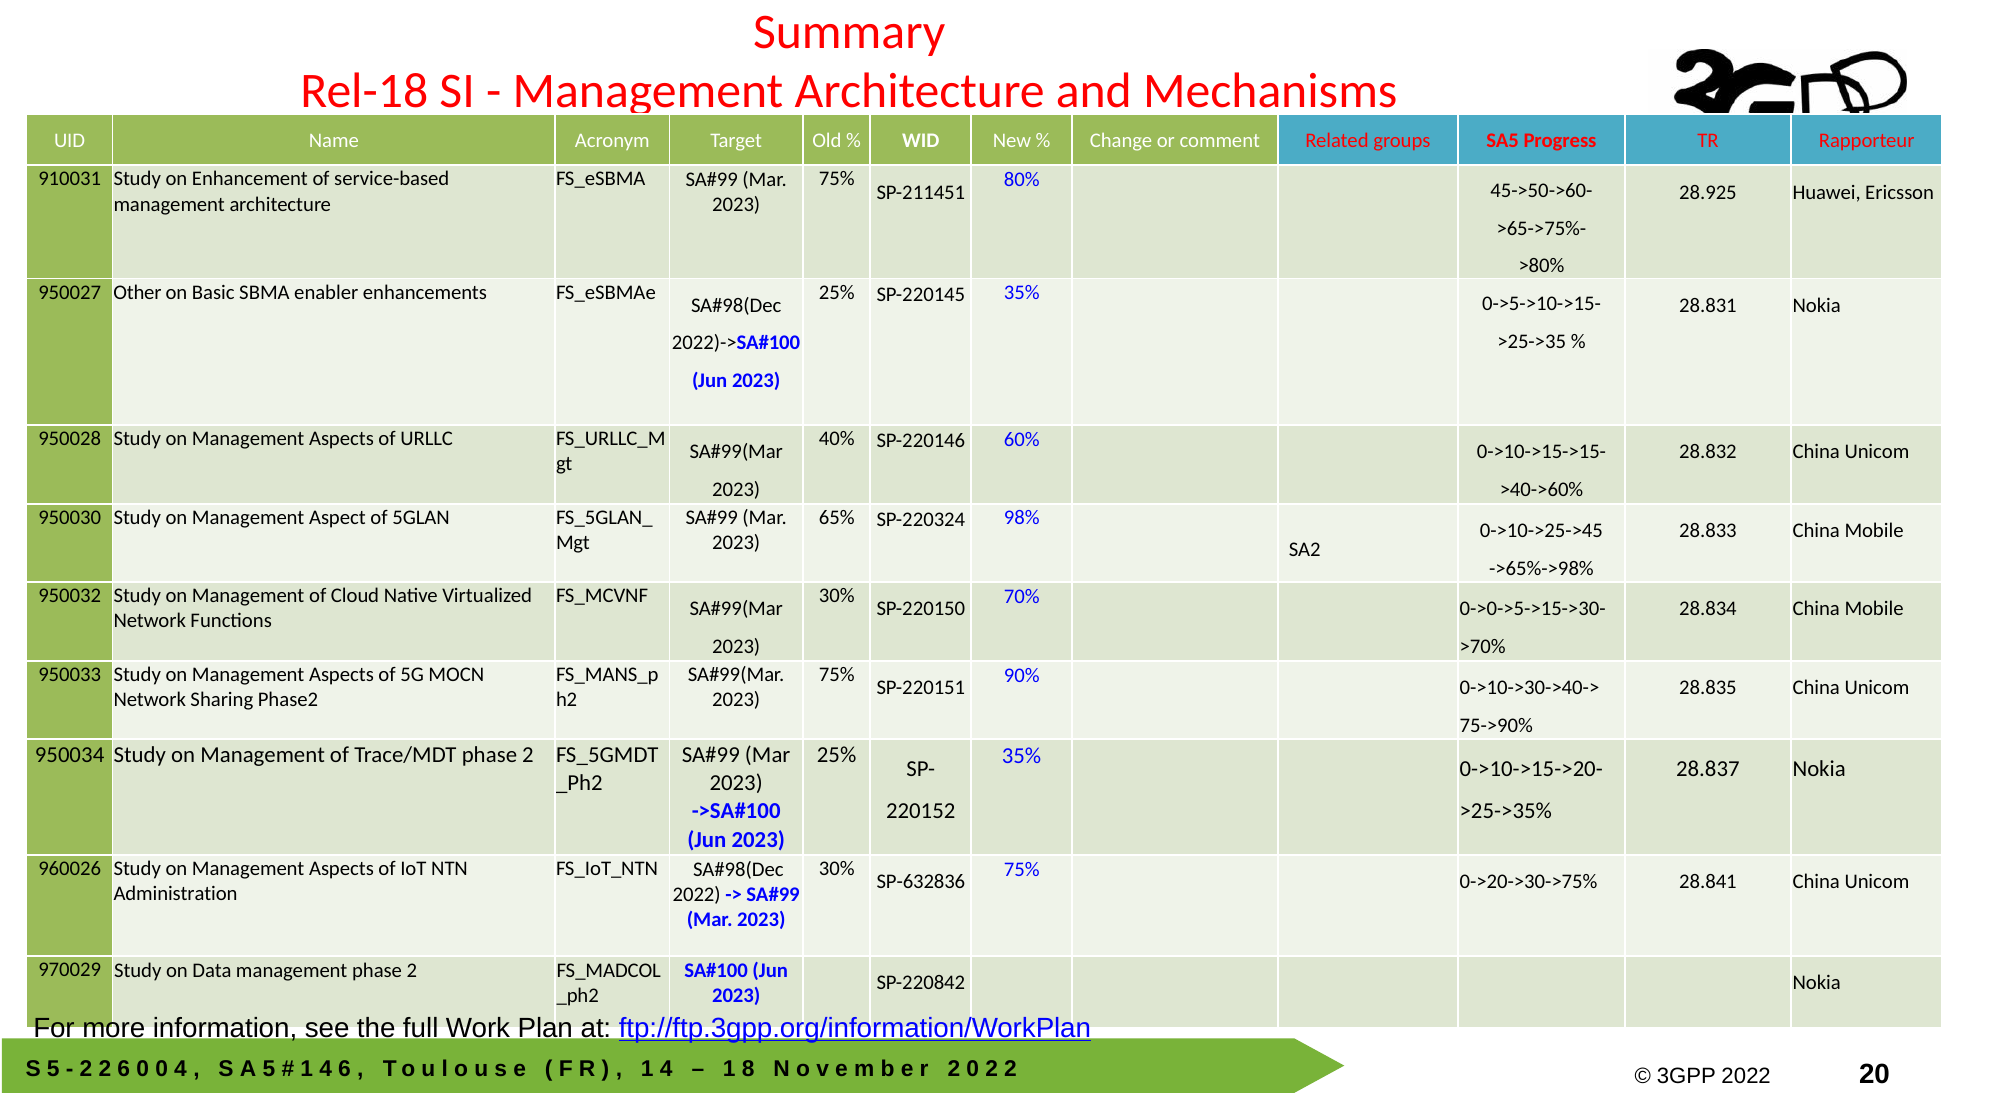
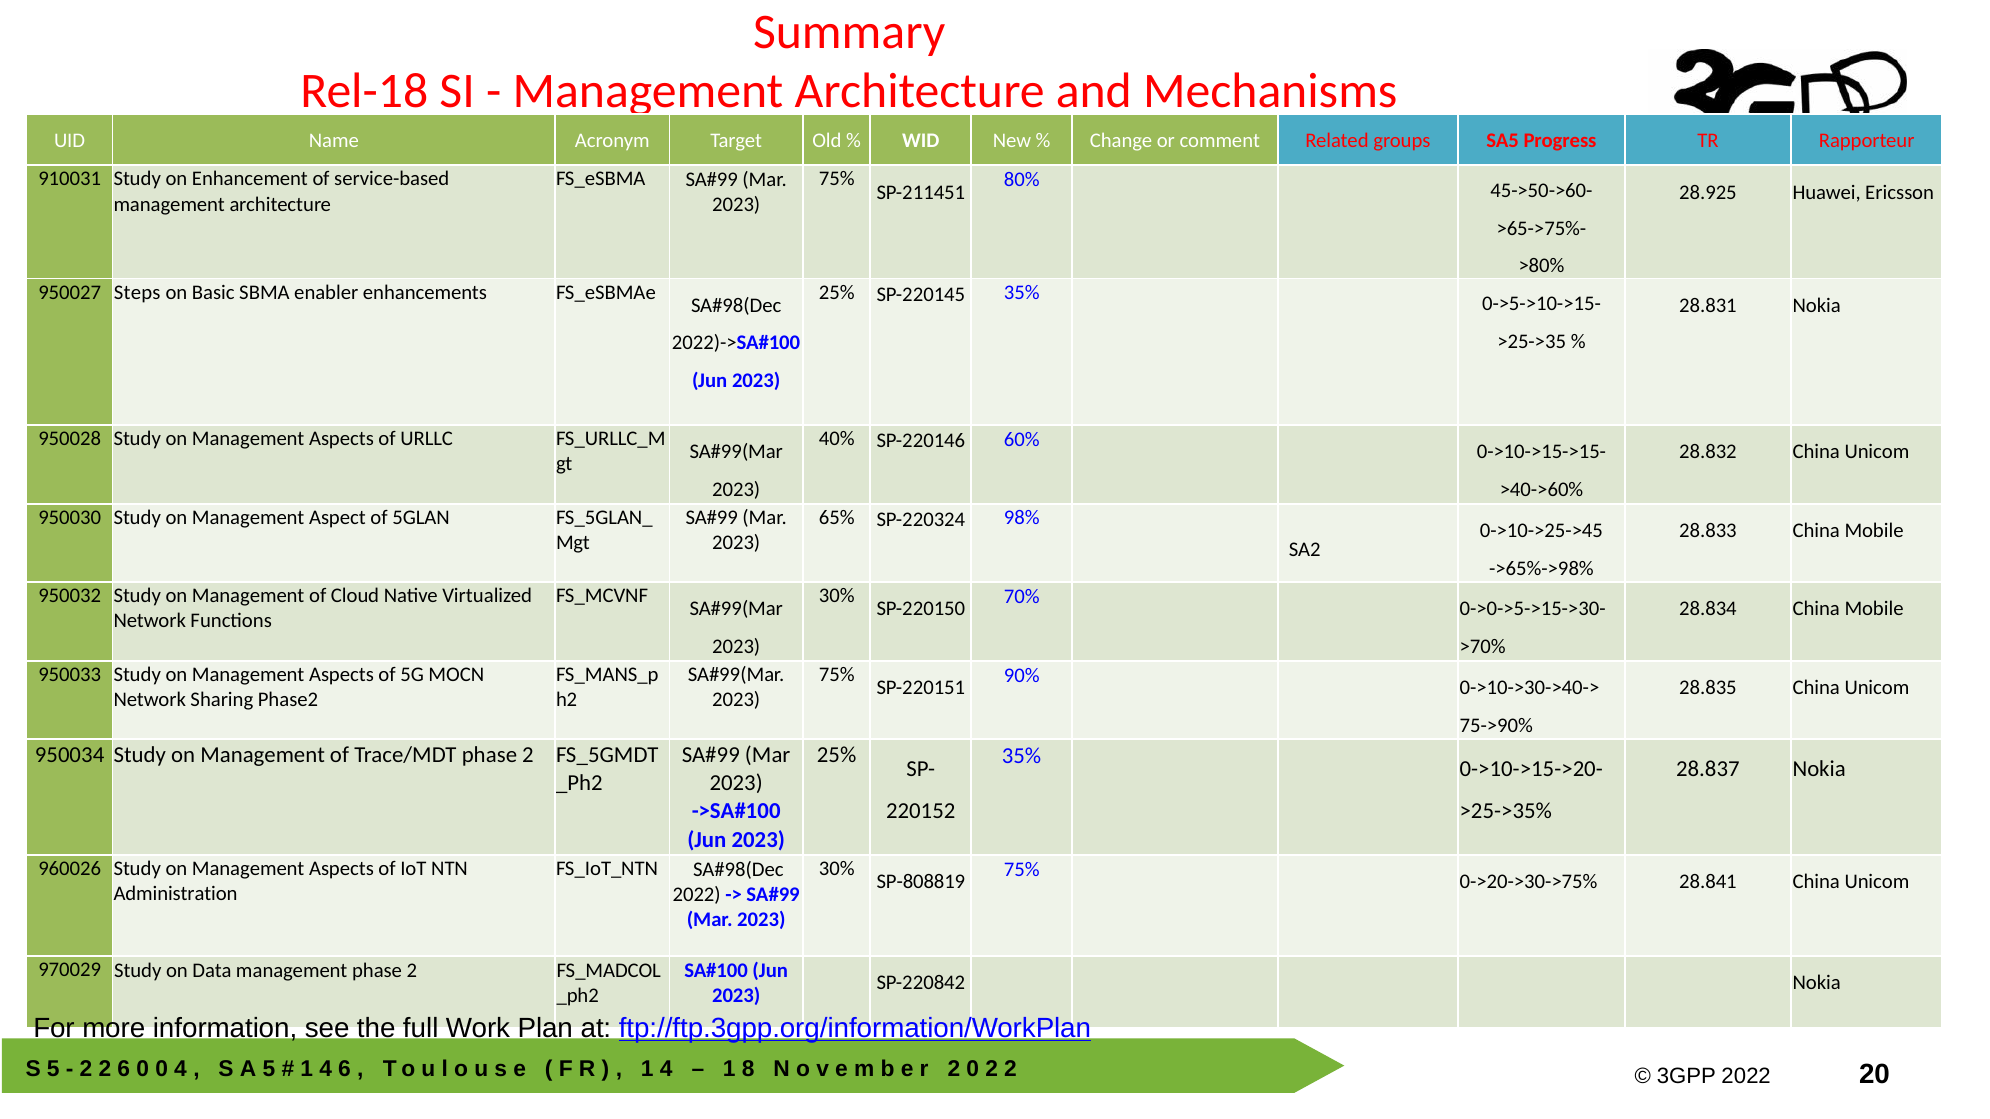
Other: Other -> Steps
SP-632836: SP-632836 -> SP-808819
